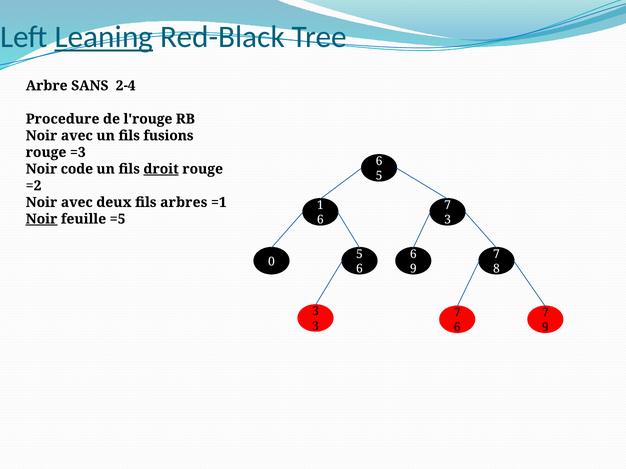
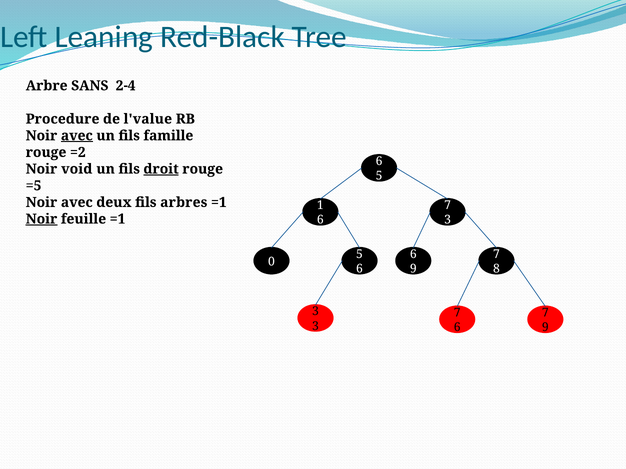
Leaning underline: present -> none
l'rouge: l'rouge -> l'value
avec at (77, 136) underline: none -> present
fusions: fusions -> famille
=3: =3 -> =2
code: code -> void
=2: =2 -> =5
feuille =5: =5 -> =1
